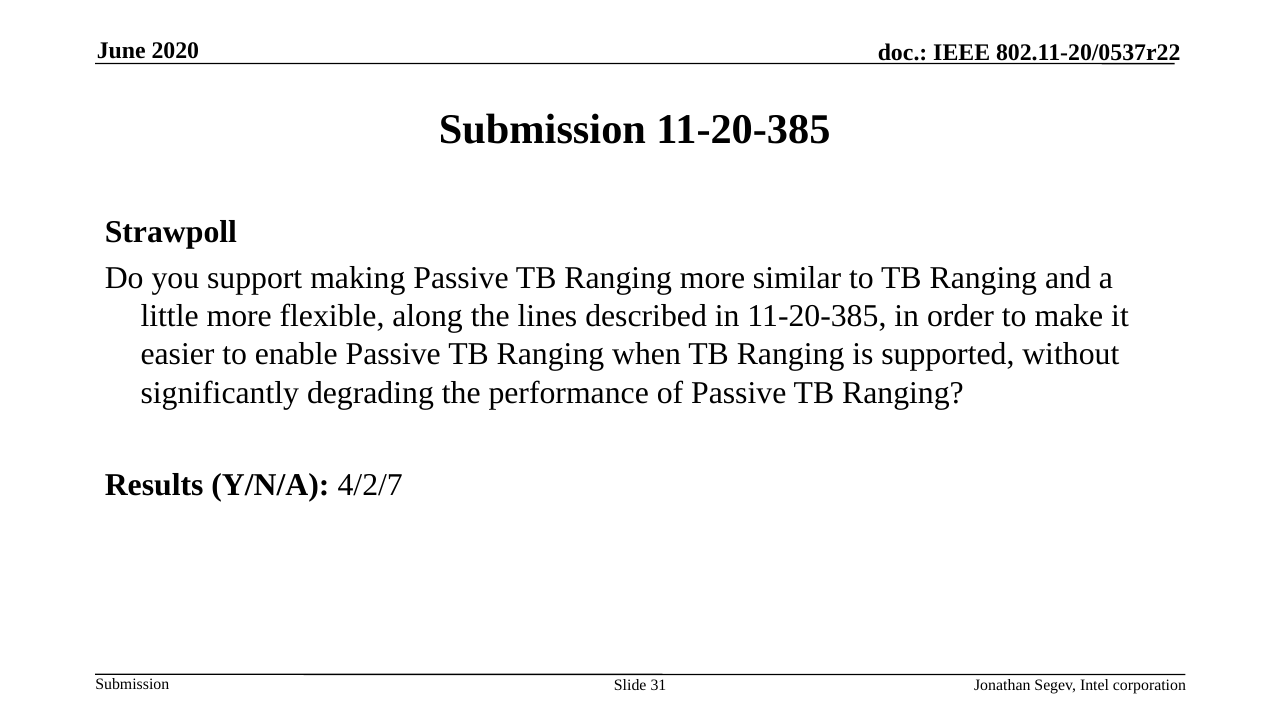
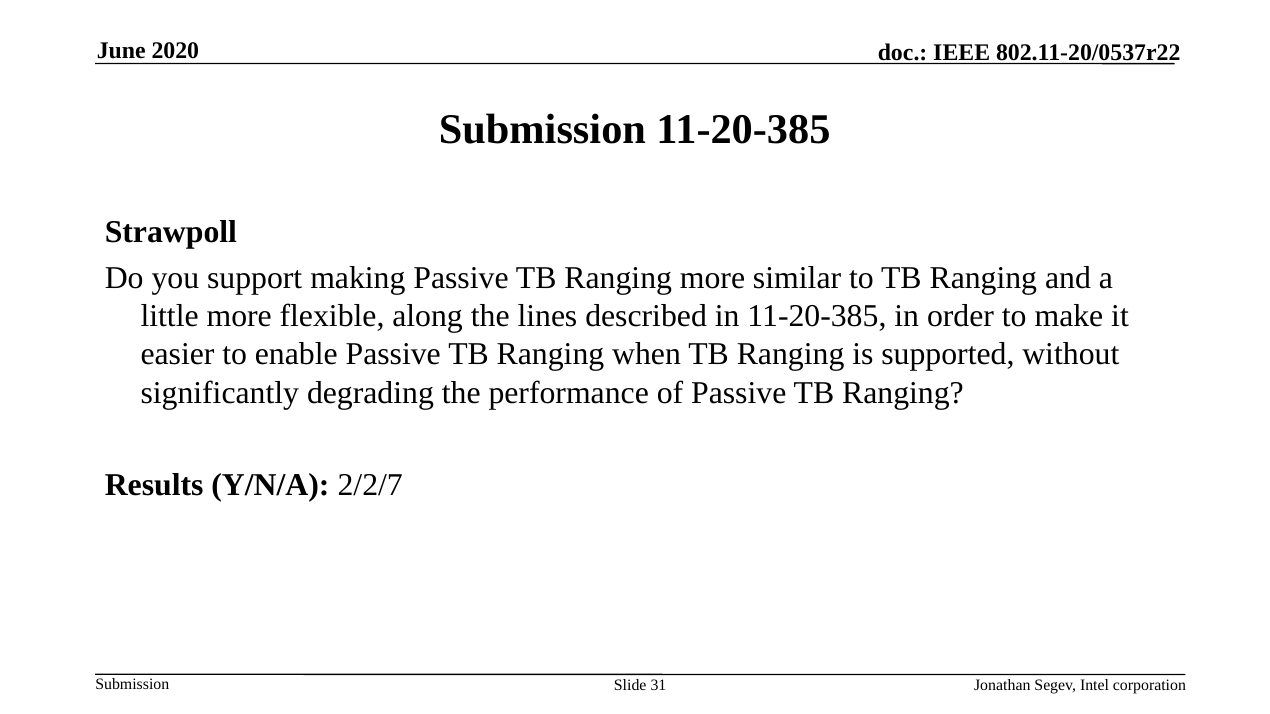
4/2/7: 4/2/7 -> 2/2/7
